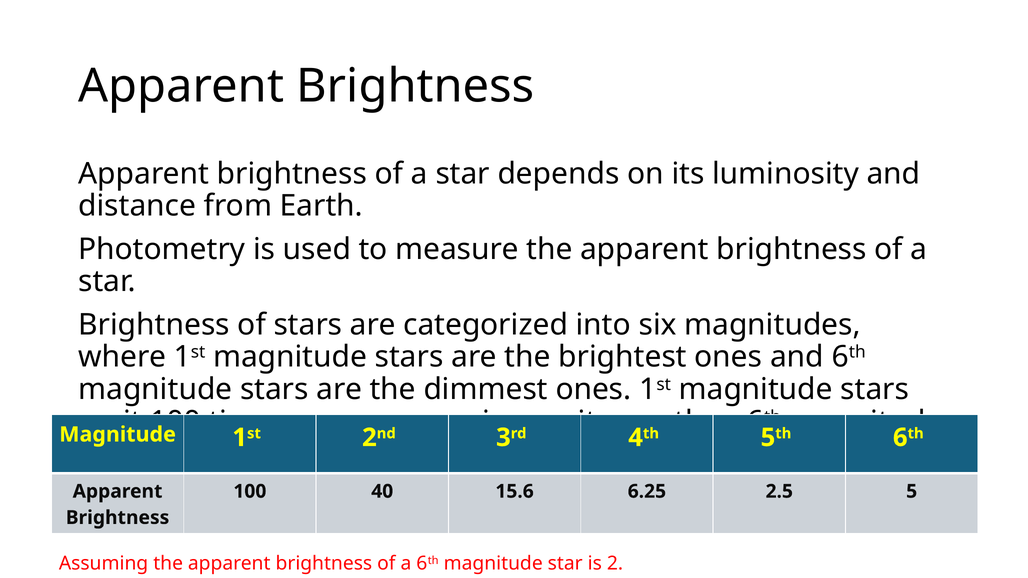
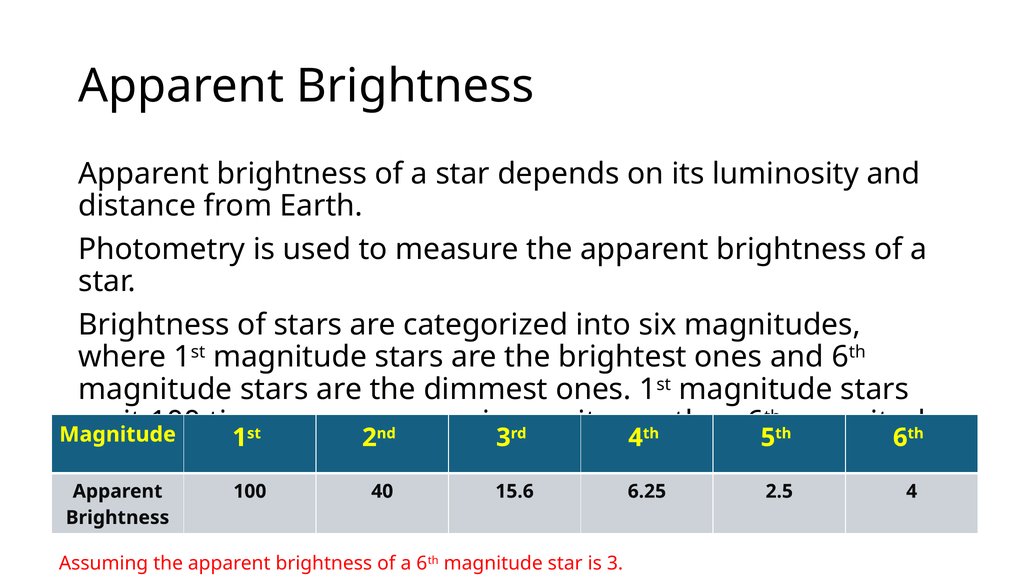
2.5 5: 5 -> 4
is 2: 2 -> 3
